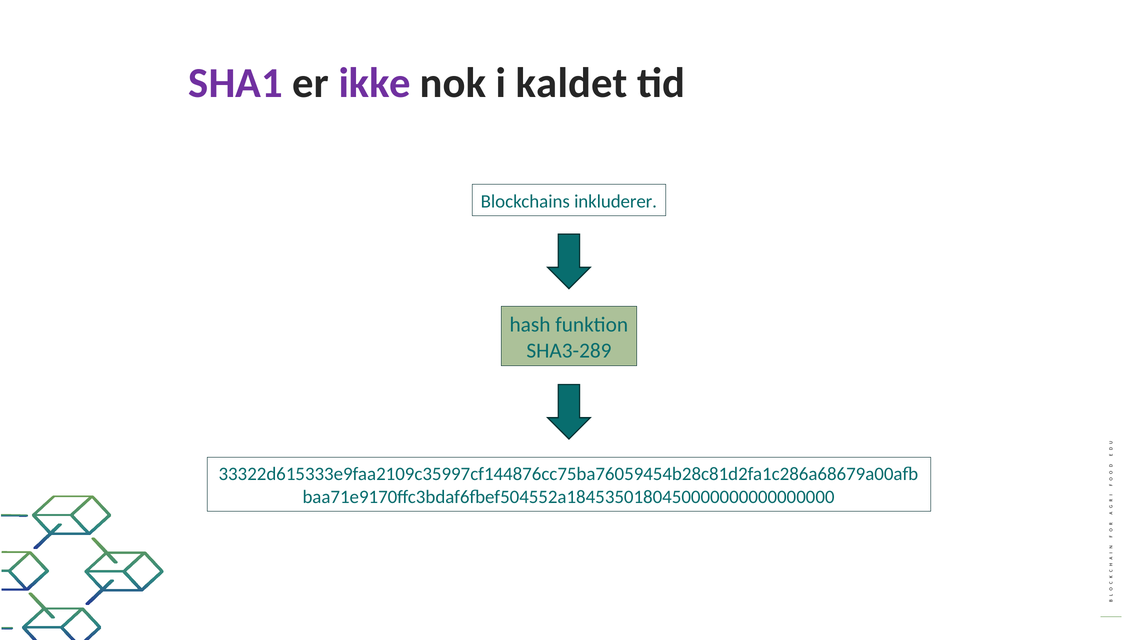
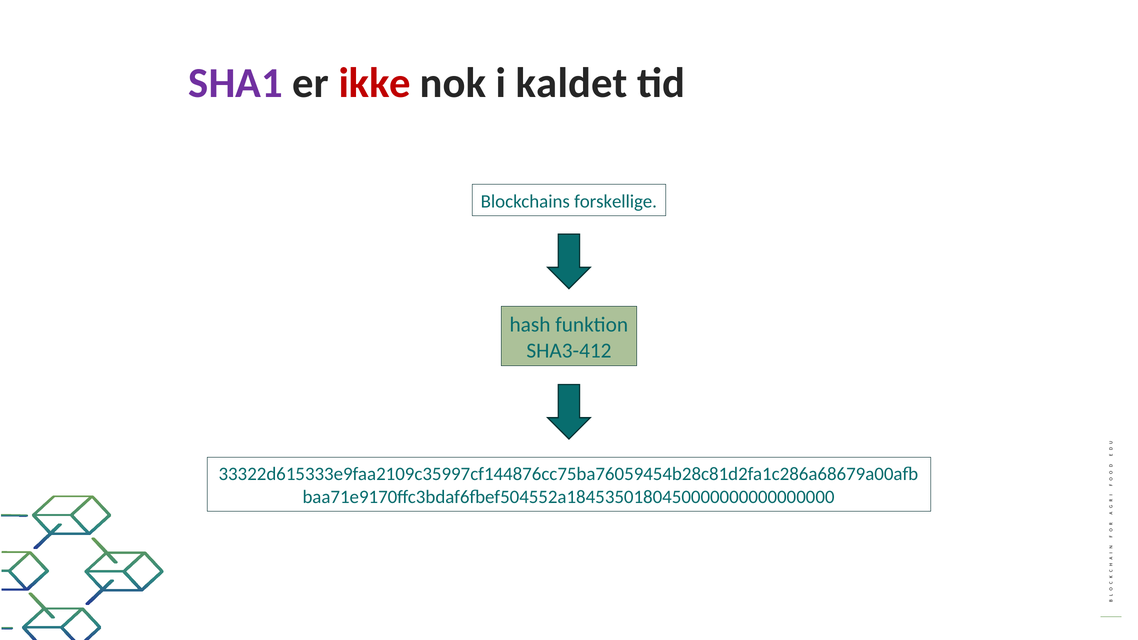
ikke colour: purple -> red
inkluderer: inkluderer -> forskellige
SHA3-289: SHA3-289 -> SHA3-412
